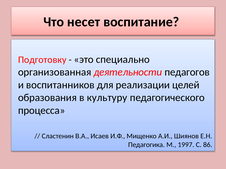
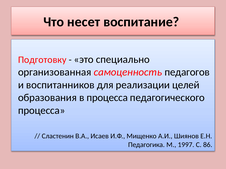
деятельности: деятельности -> самоценность
в культуру: культуру -> процесса
